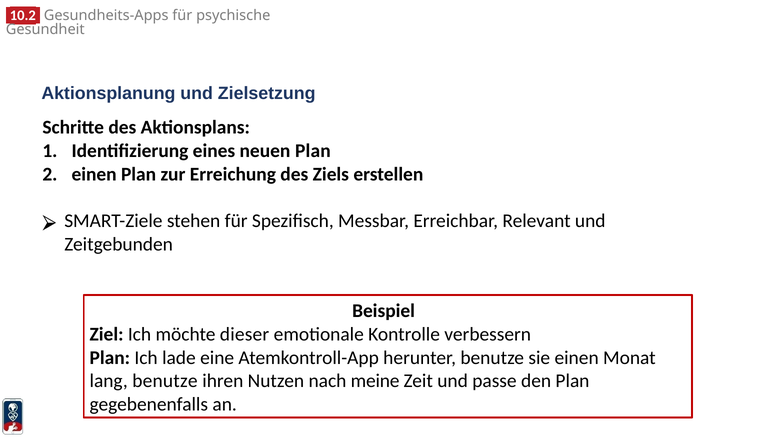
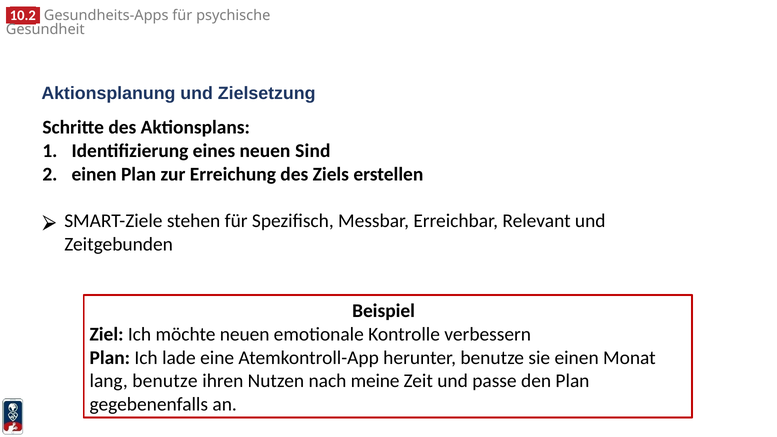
neuen Plan: Plan -> Sind
möchte dieser: dieser -> neuen
